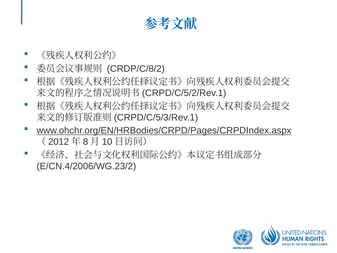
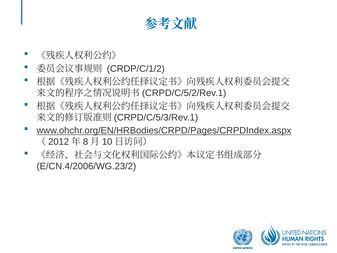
CRDP/C/8/2: CRDP/C/8/2 -> CRDP/C/1/2
